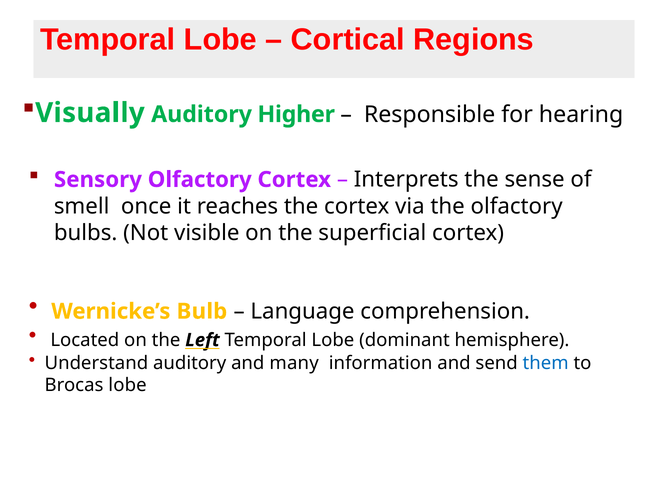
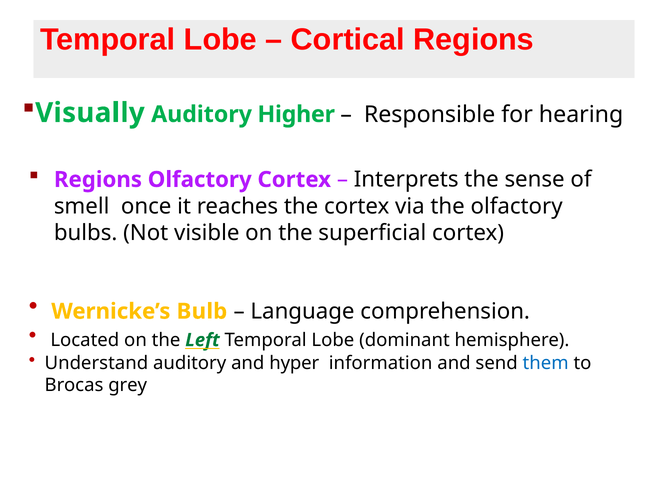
Sensory at (98, 180): Sensory -> Regions
Left colour: black -> green
many: many -> hyper
Brocas lobe: lobe -> grey
